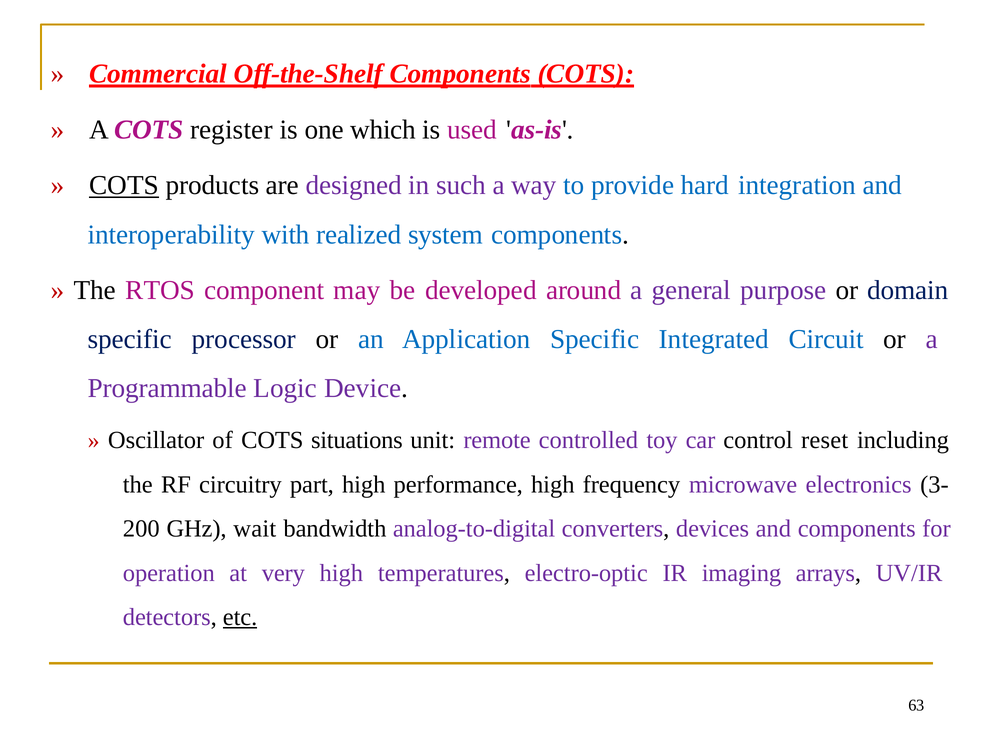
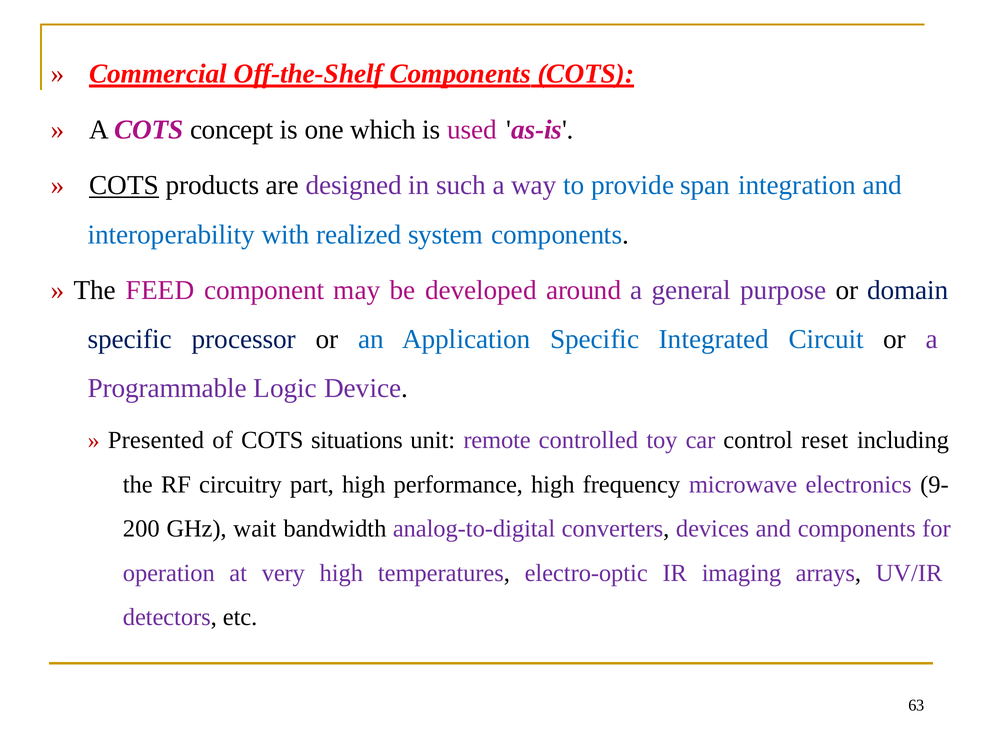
register: register -> concept
hard: hard -> span
RTOS: RTOS -> FEED
Oscillator: Oscillator -> Presented
3-: 3- -> 9-
etc underline: present -> none
